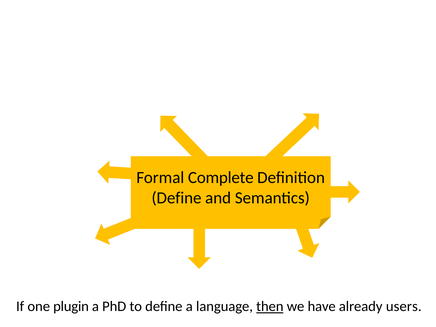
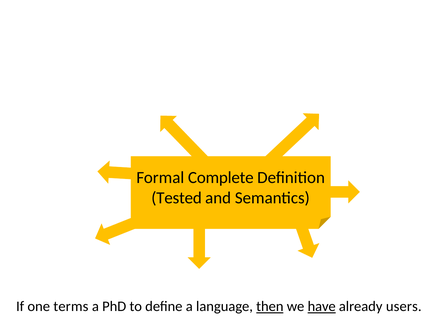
Define at (176, 198): Define -> Tested
plugin: plugin -> terms
have underline: none -> present
